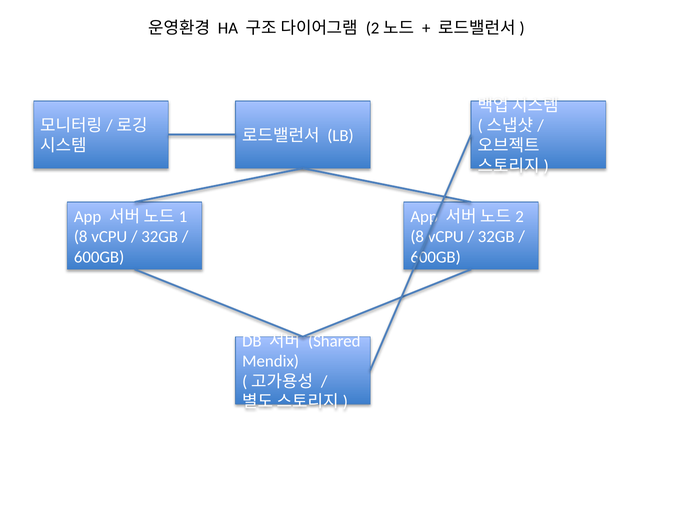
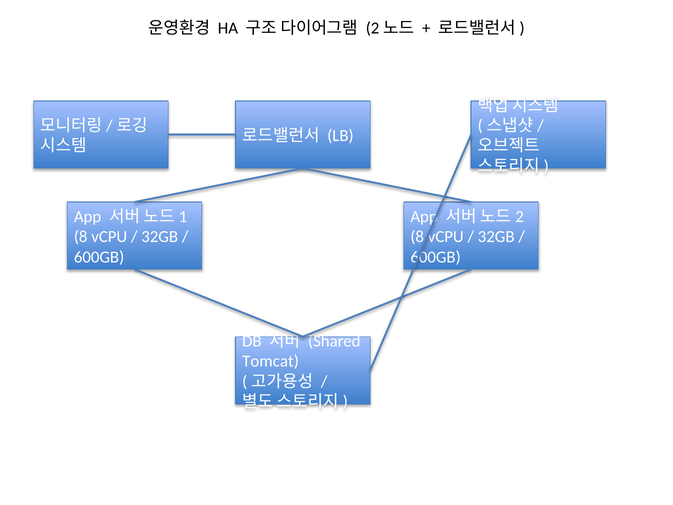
Mendix: Mendix -> Tomcat
